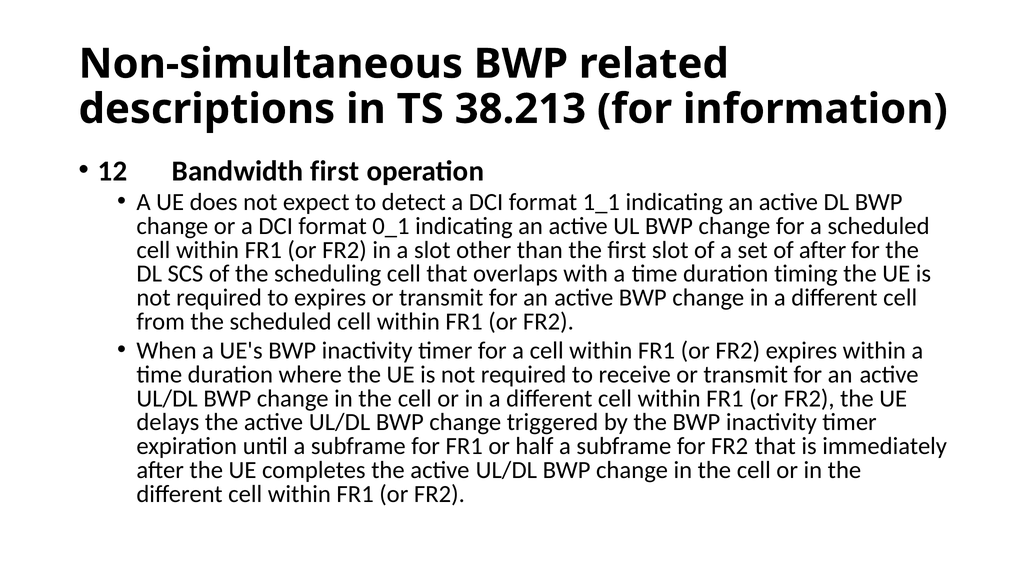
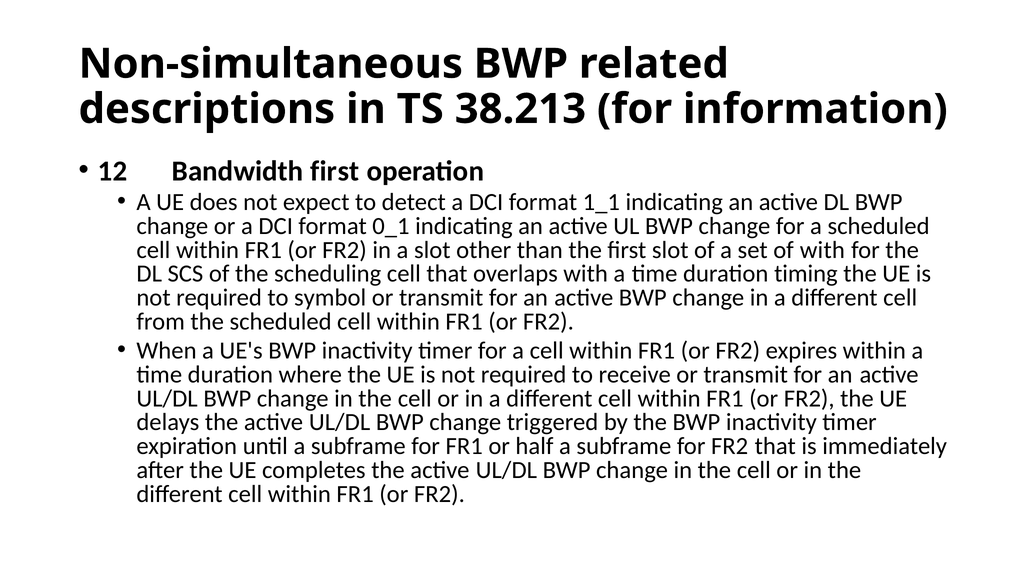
of after: after -> with
to expires: expires -> symbol
